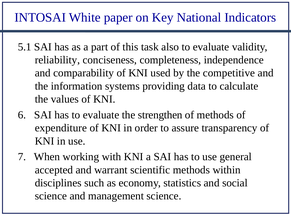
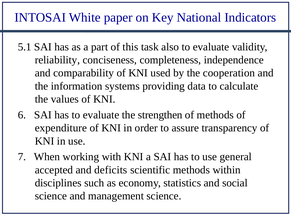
competitive: competitive -> cooperation
warrant: warrant -> deficits
